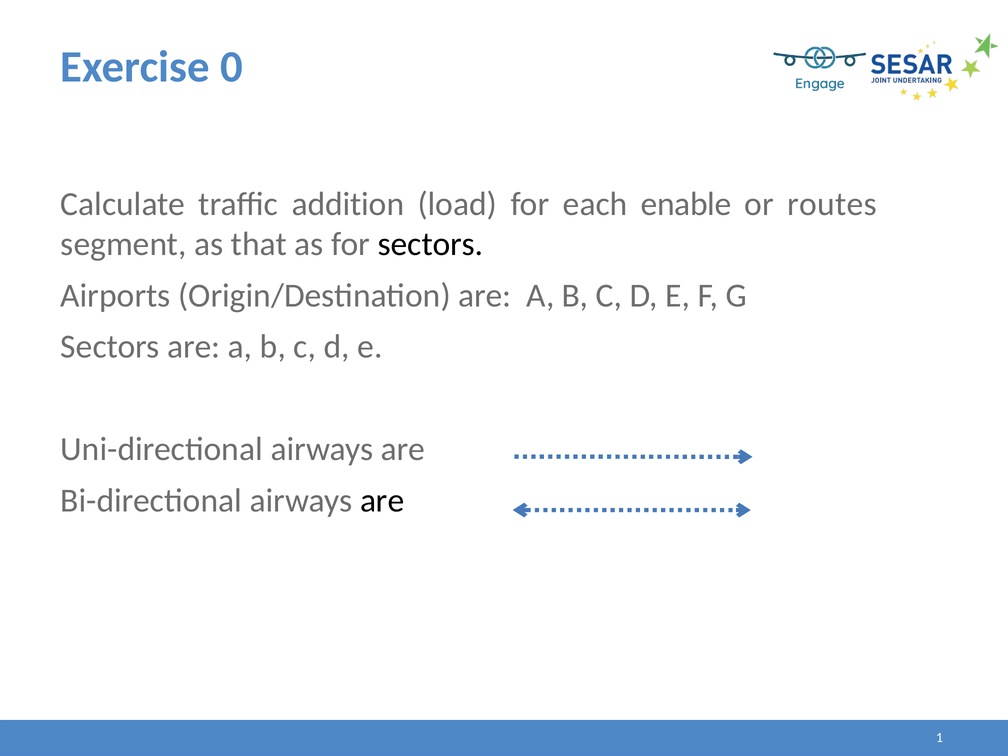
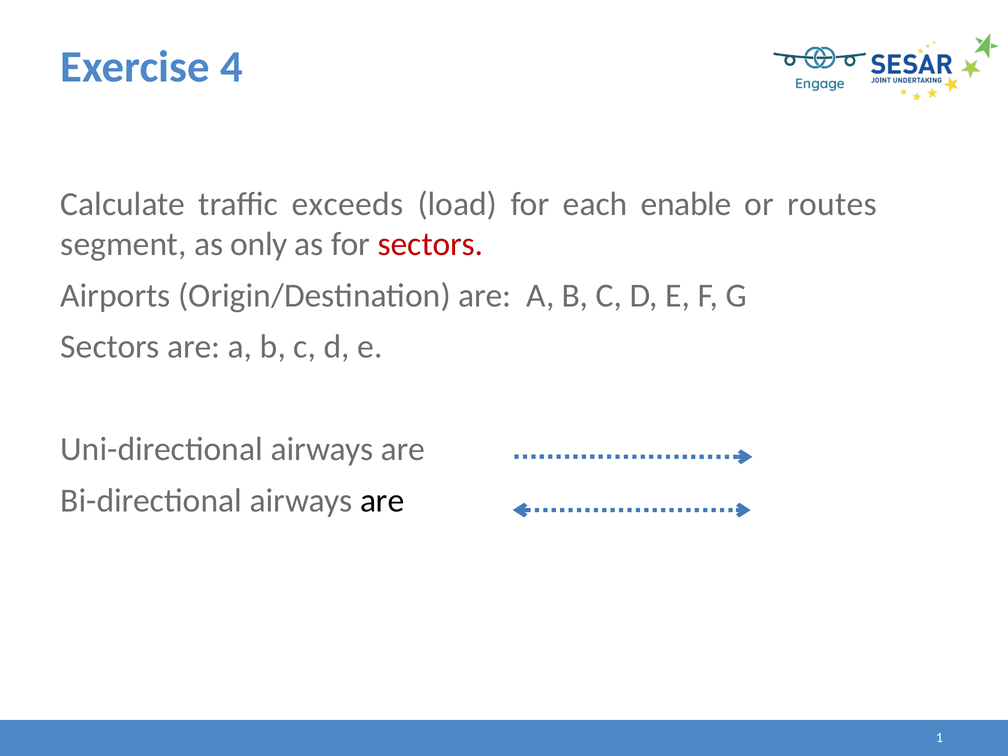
0: 0 -> 4
addition: addition -> exceeds
that: that -> only
sectors at (431, 244) colour: black -> red
